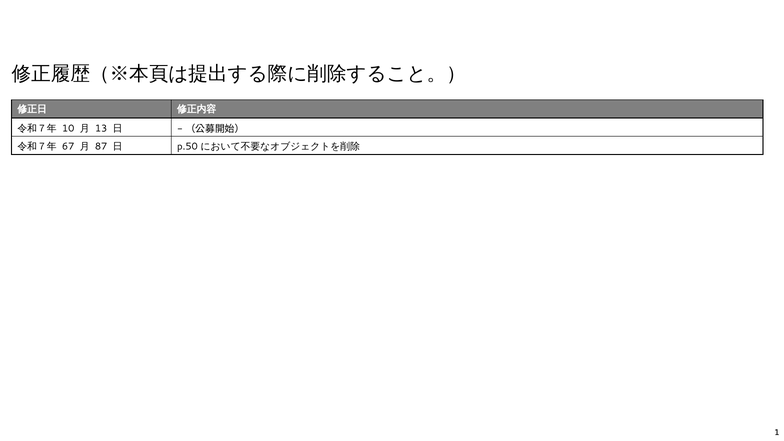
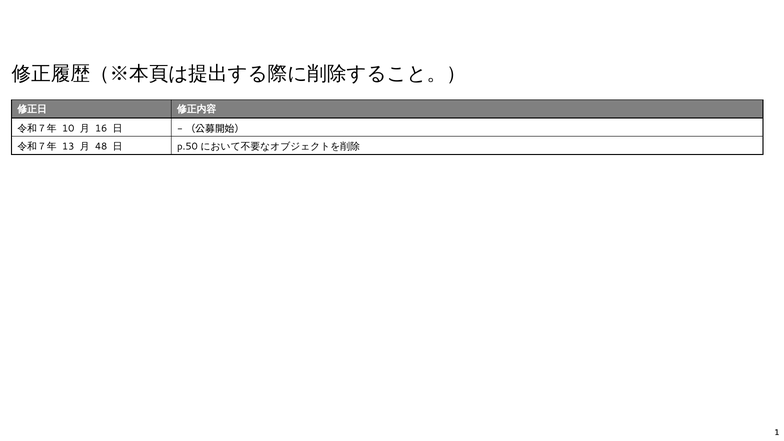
13: 13 -> 16
67: 67 -> 13
87: 87 -> 48
